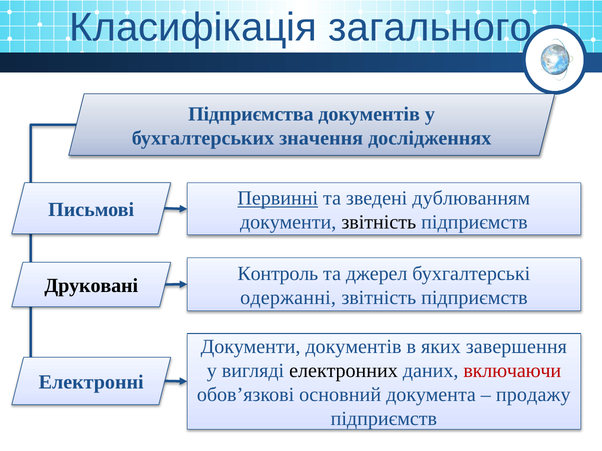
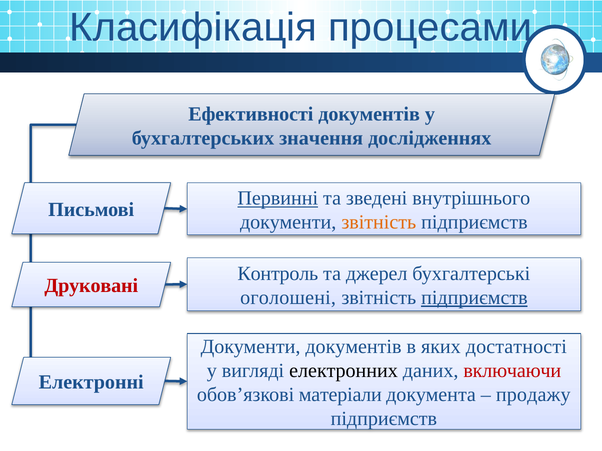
загального: загального -> процесами
Підприємства: Підприємства -> Ефективності
дублюванням: дублюванням -> внутрішнього
звітність at (379, 223) colour: black -> orange
Друковані colour: black -> red
одержанні: одержанні -> оголошені
підприємств at (474, 298) underline: none -> present
завершення: завершення -> достатності
основний: основний -> матеріали
